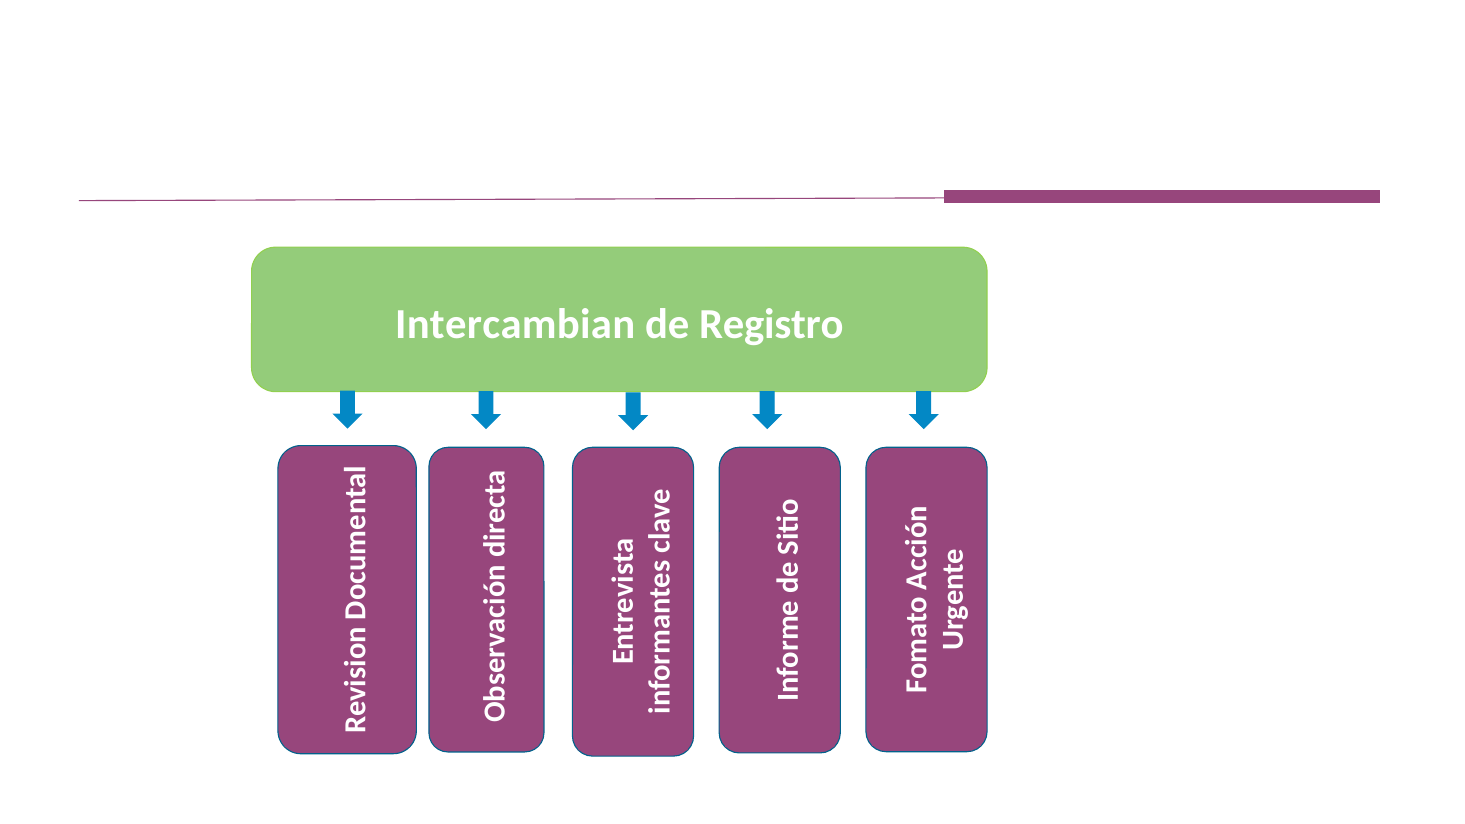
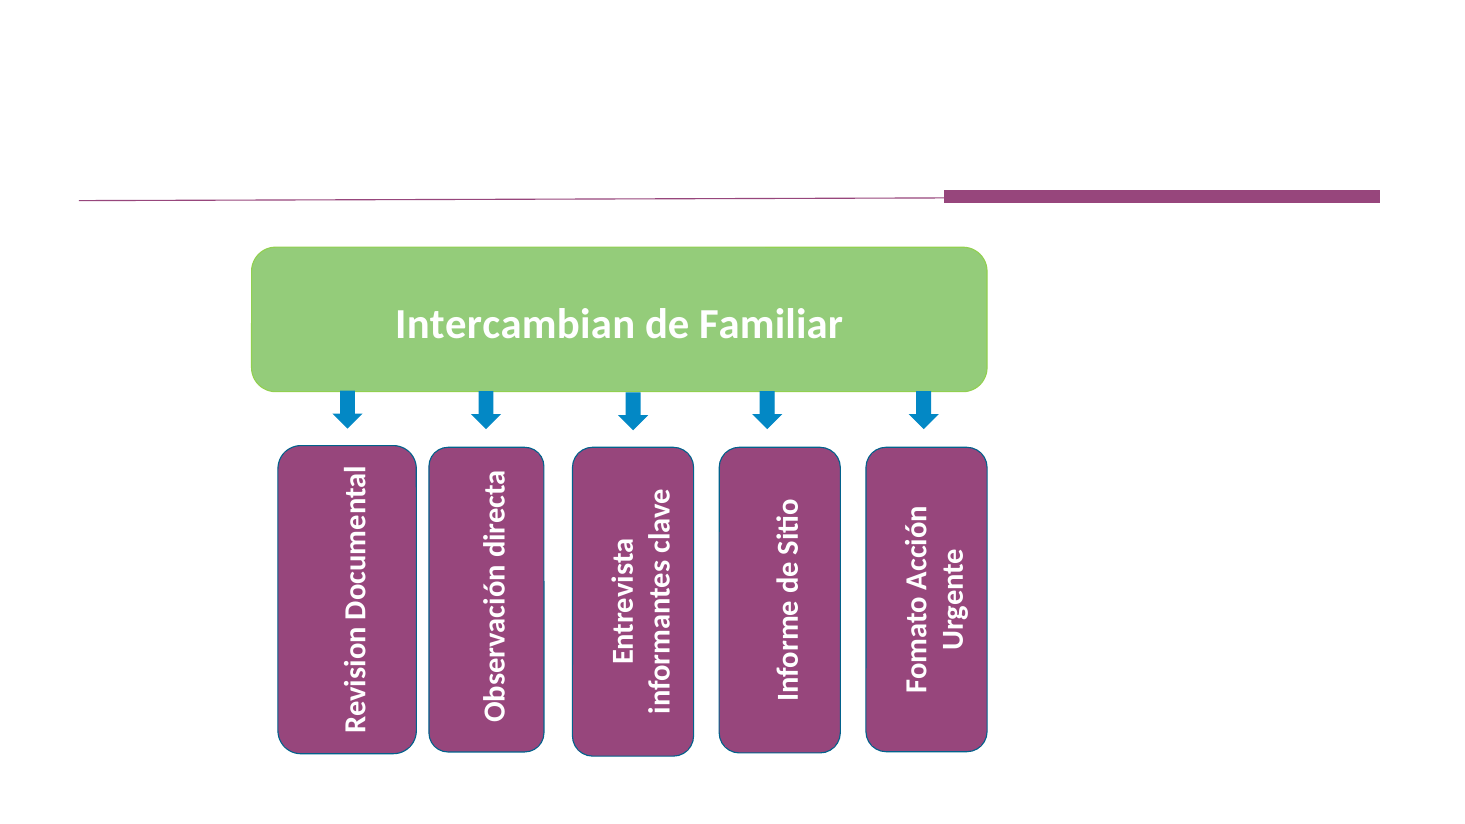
Registro: Registro -> Familiar
